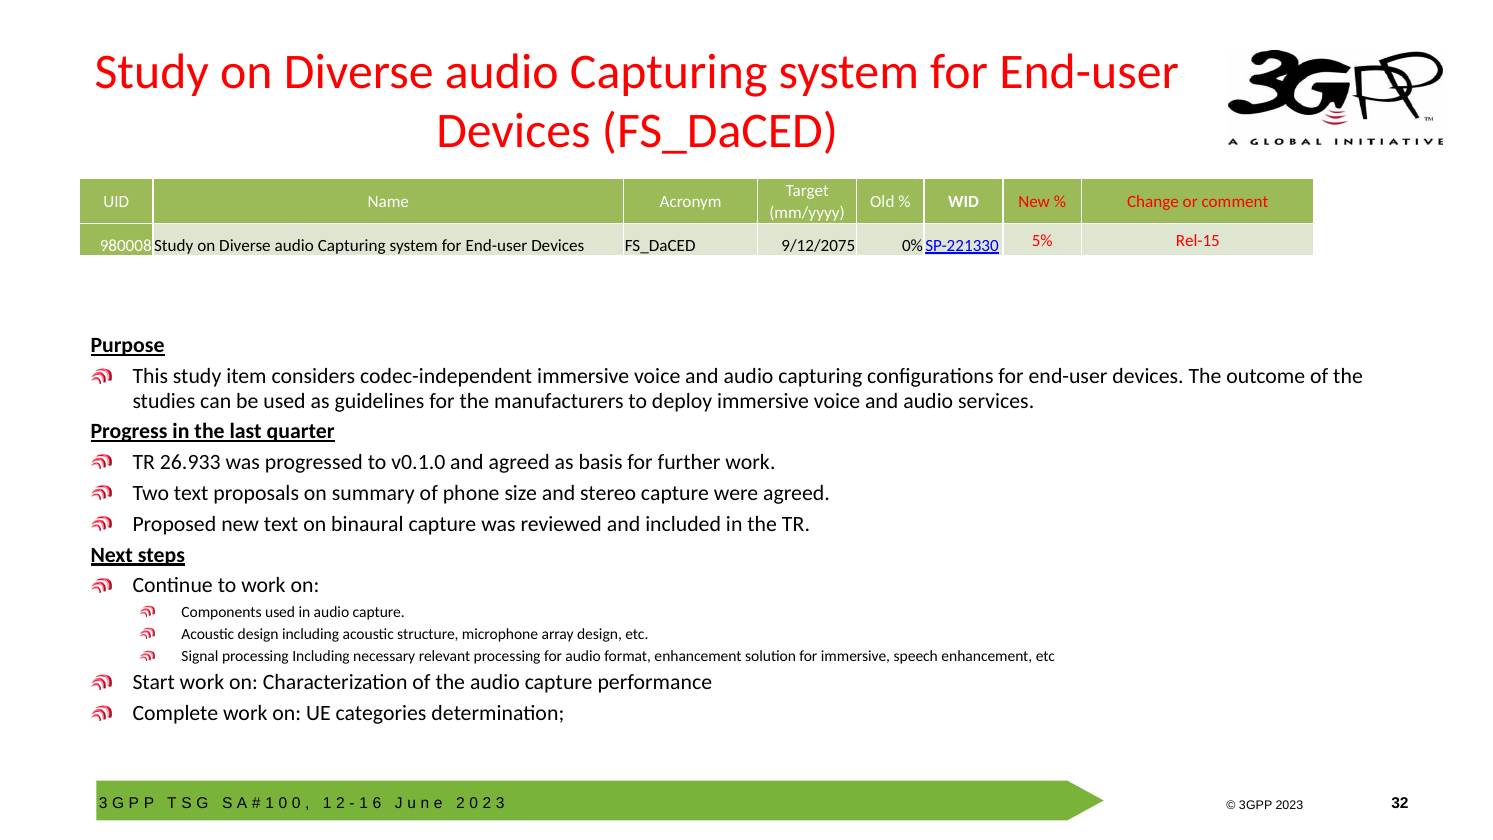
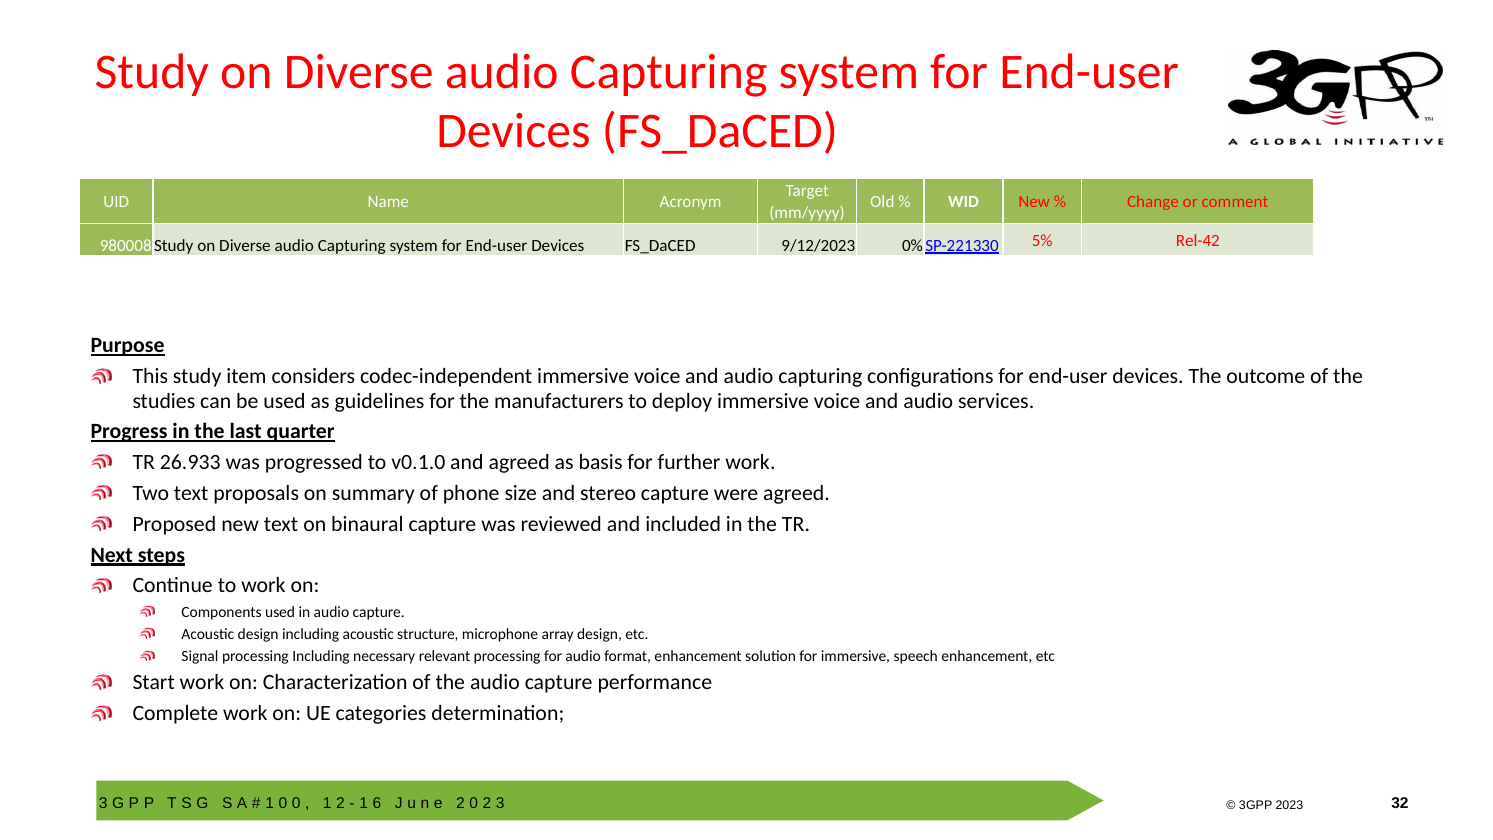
9/12/2075: 9/12/2075 -> 9/12/2023
Rel-15: Rel-15 -> Rel-42
